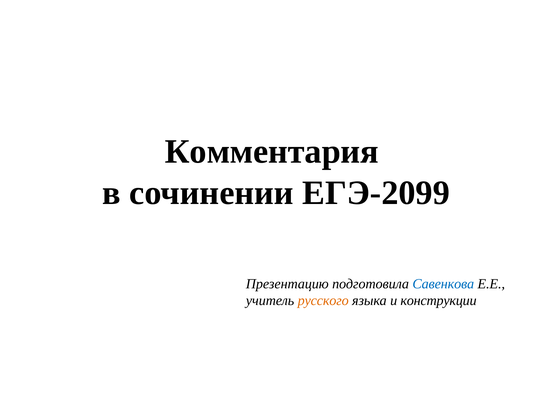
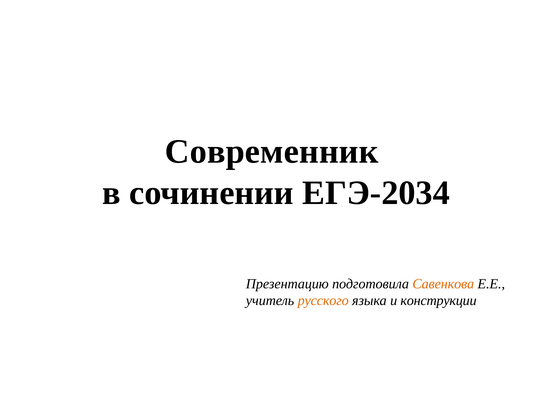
Комментария: Комментария -> Современник
ЕГЭ-2099: ЕГЭ-2099 -> ЕГЭ-2034
Савенкова colour: blue -> orange
